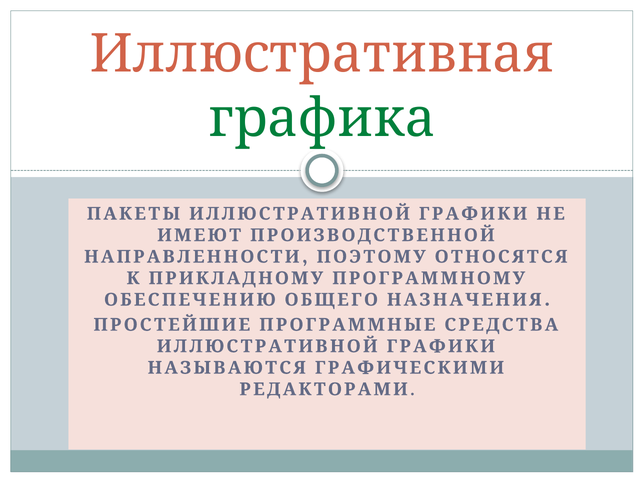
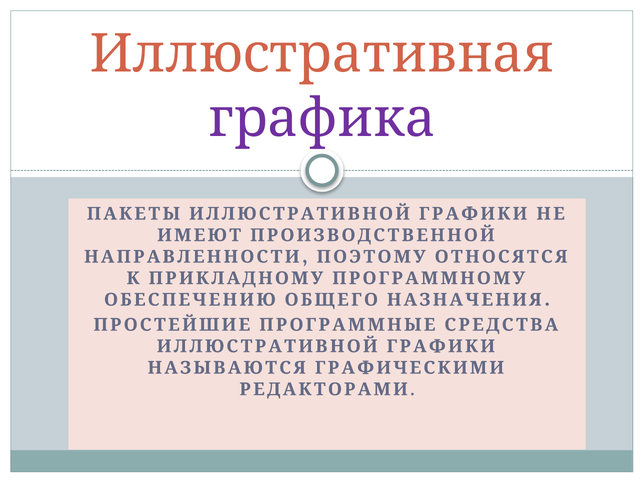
графика colour: green -> purple
